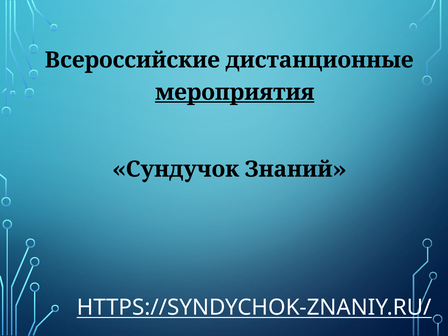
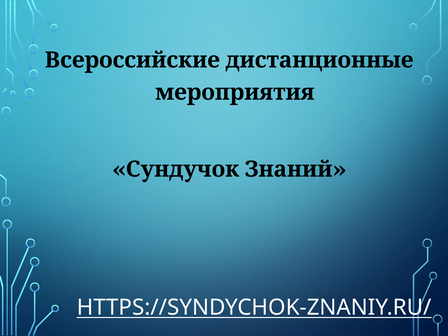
мероприятия underline: present -> none
